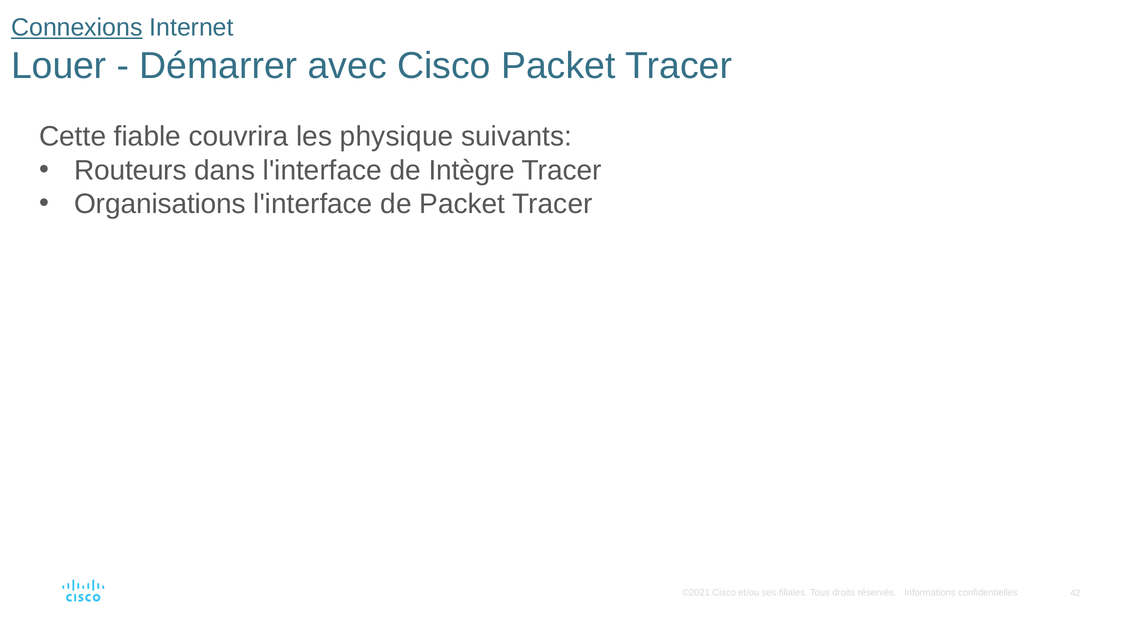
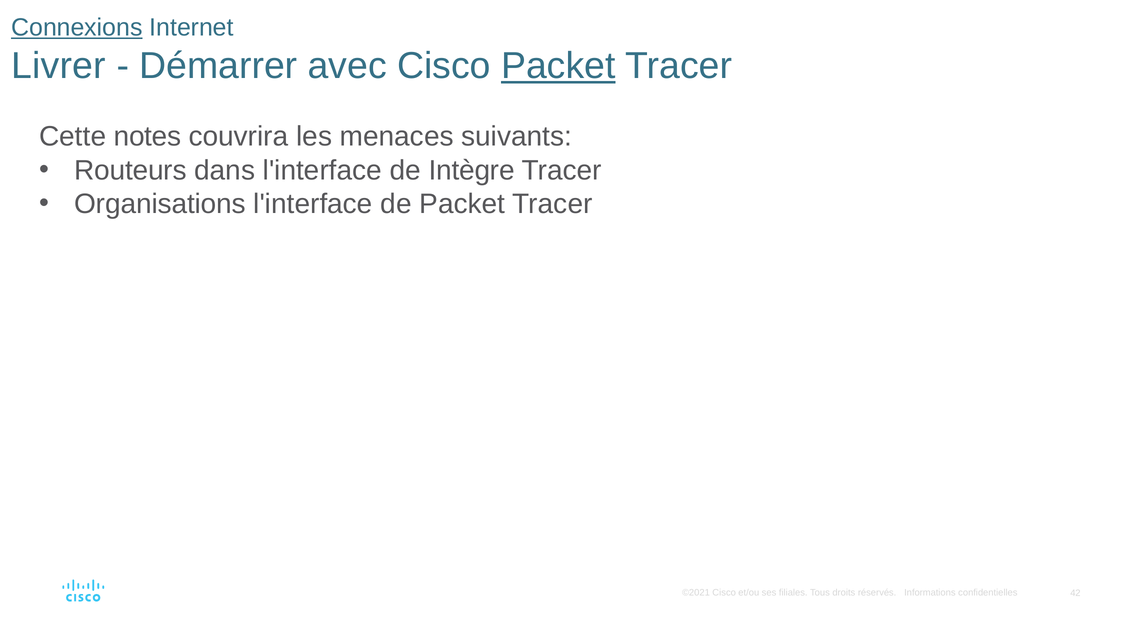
Louer: Louer -> Livrer
Packet at (558, 66) underline: none -> present
fiable: fiable -> notes
physique: physique -> menaces
